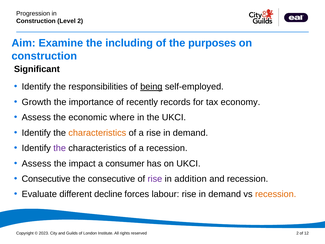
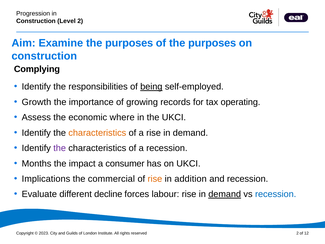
Examine the including: including -> purposes
Significant: Significant -> Complying
recently: recently -> growing
economy: economy -> operating
Assess at (36, 163): Assess -> Months
Consecutive at (46, 179): Consecutive -> Implications
the consecutive: consecutive -> commercial
rise at (155, 179) colour: purple -> orange
demand at (225, 194) underline: none -> present
recession at (276, 194) colour: orange -> blue
